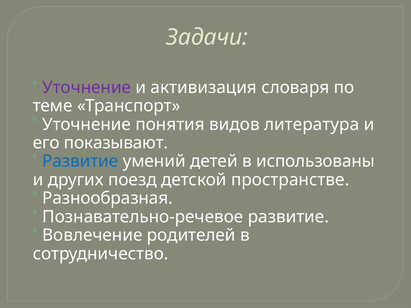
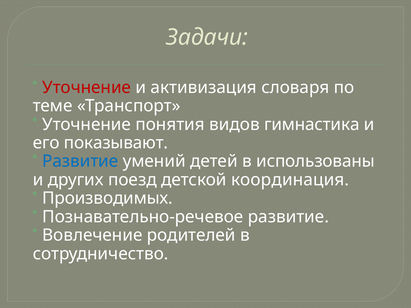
Уточнение at (87, 87) colour: purple -> red
литература: литература -> гимнастика
пространстве: пространстве -> координация
Разнообразная: Разнообразная -> Производимых
